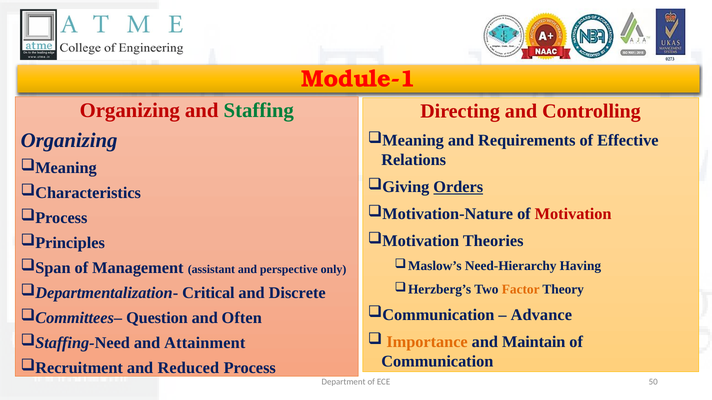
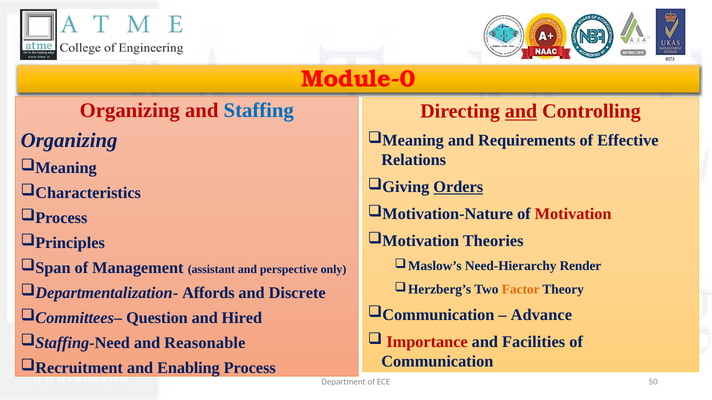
Module-1: Module-1 -> Module-0
Staffing colour: green -> blue
and at (521, 111) underline: none -> present
Having: Having -> Render
Critical: Critical -> Affords
Often: Often -> Hired
Importance colour: orange -> red
Maintain: Maintain -> Facilities
Attainment: Attainment -> Reasonable
Reduced: Reduced -> Enabling
